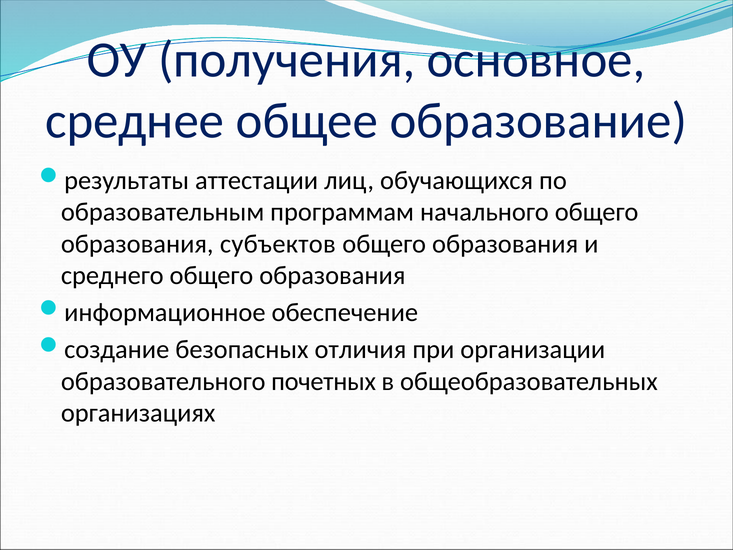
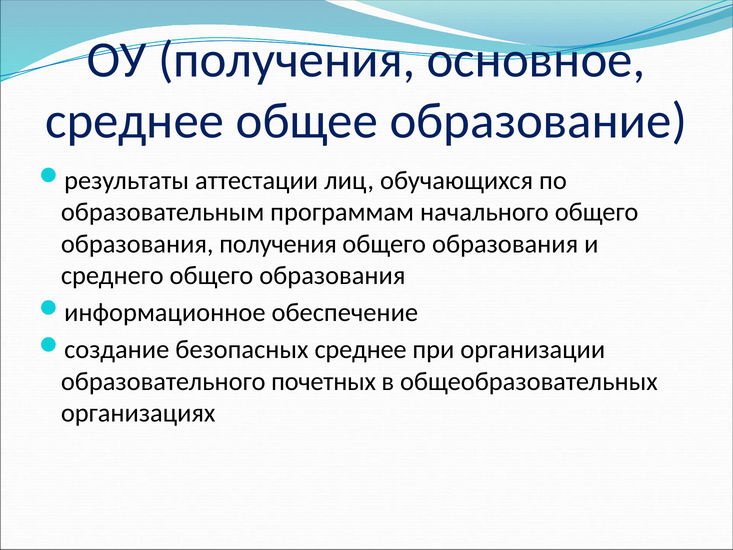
образования субъектов: субъектов -> получения
безопасных отличия: отличия -> среднее
